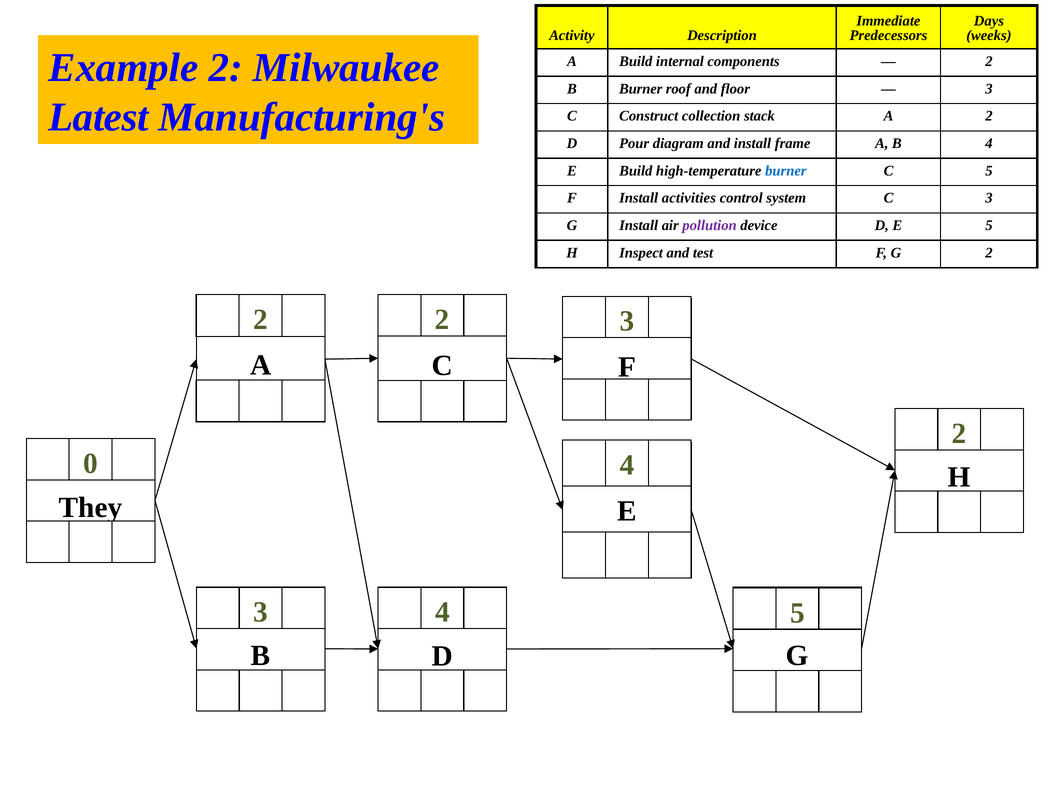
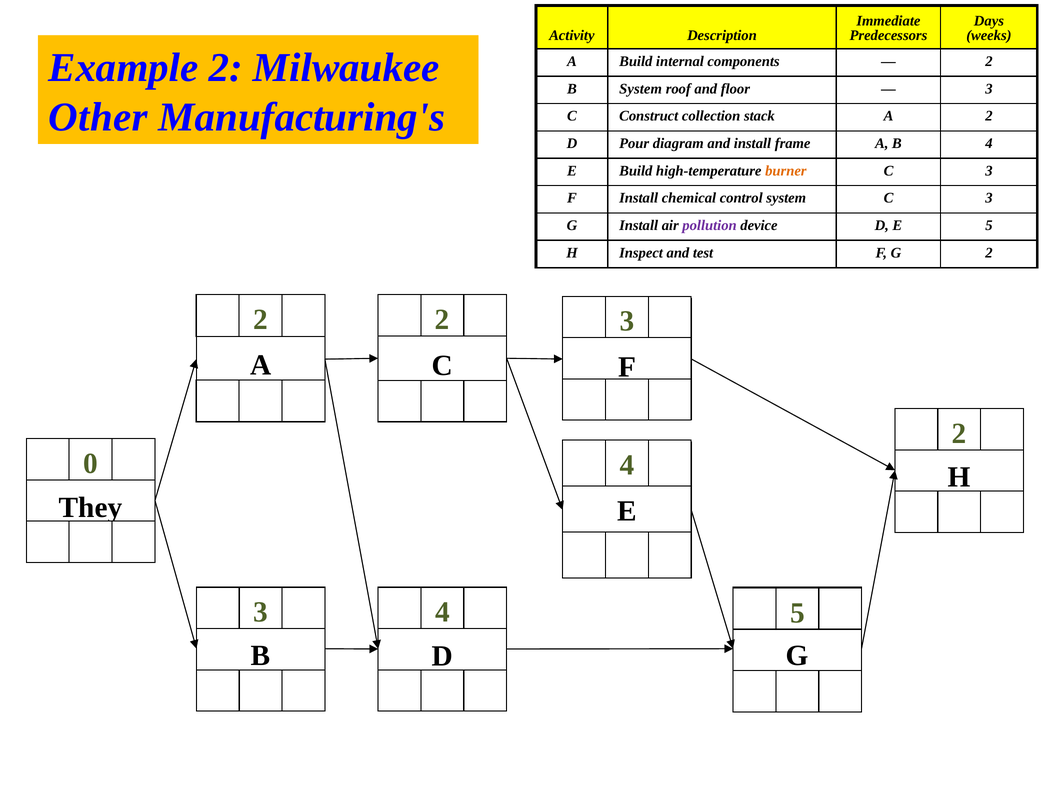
B Burner: Burner -> System
Latest: Latest -> Other
burner at (786, 171) colour: blue -> orange
5 at (989, 171): 5 -> 3
activities: activities -> chemical
